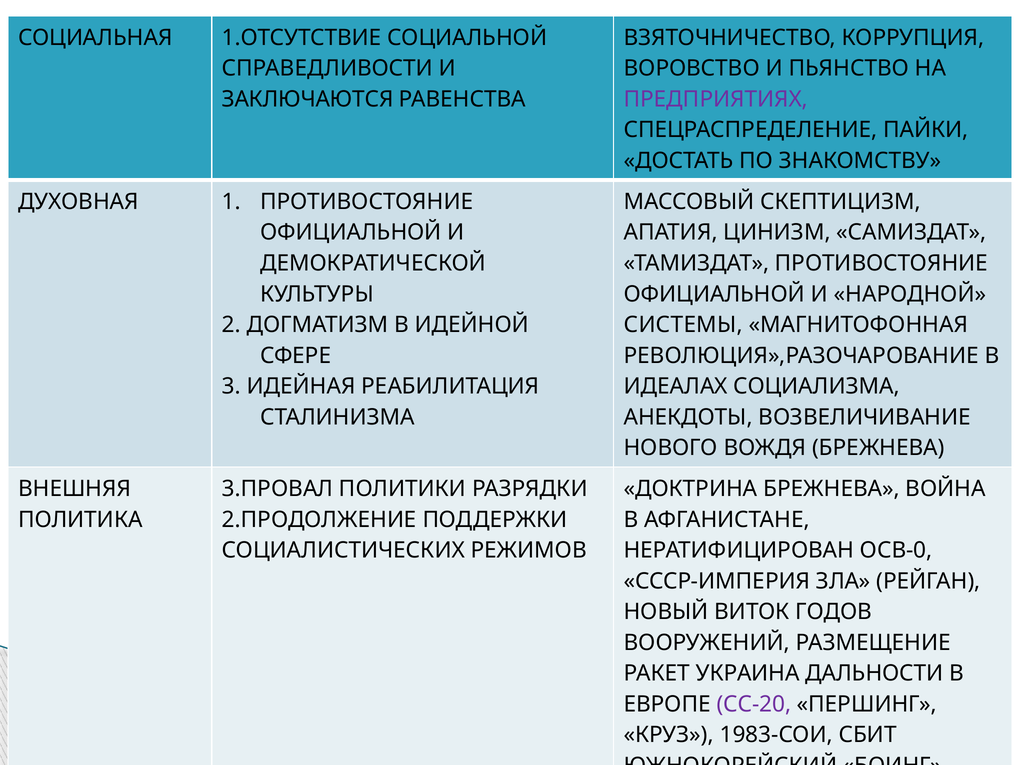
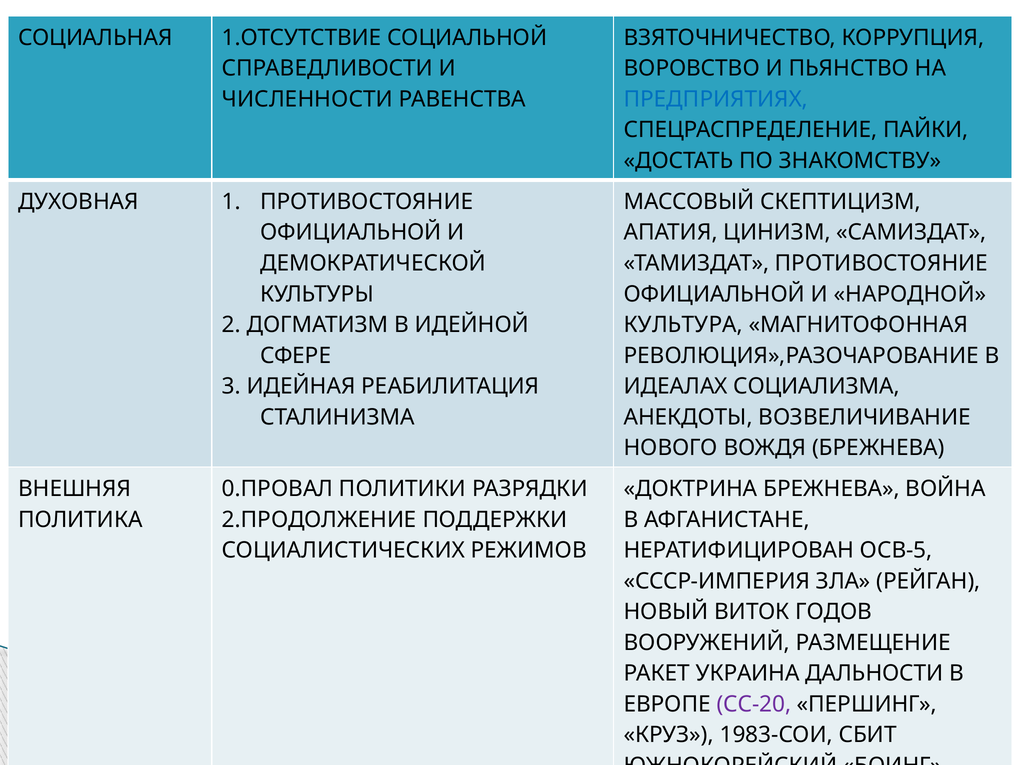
ЗАКЛЮЧАЮТСЯ: ЗАКЛЮЧАЮТСЯ -> ЧИСЛЕННОСТИ
ПРЕДПРИЯТИЯХ colour: purple -> blue
СИСТЕМЫ: СИСТЕМЫ -> КУЛЬТУРА
3.ПРОВАЛ: 3.ПРОВАЛ -> 0.ПРОВАЛ
ОСВ-0: ОСВ-0 -> ОСВ-5
